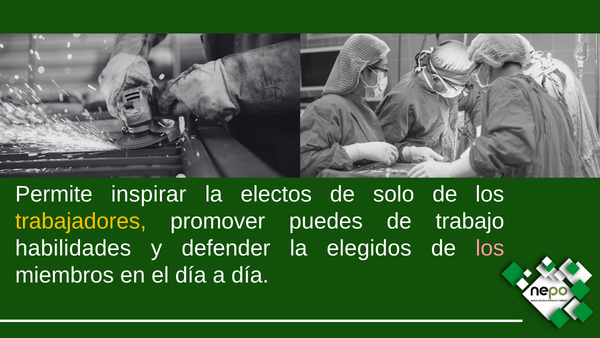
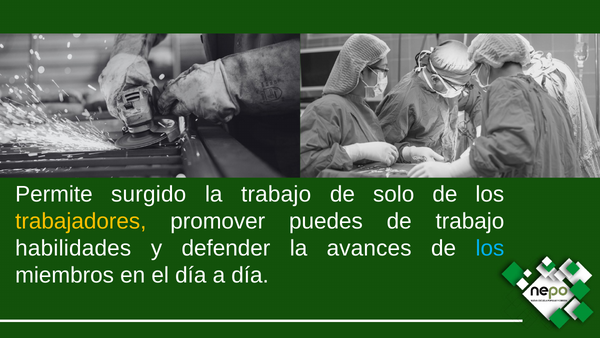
inspirar: inspirar -> surgido
la electos: electos -> trabajo
elegidos: elegidos -> avances
los at (490, 248) colour: pink -> light blue
